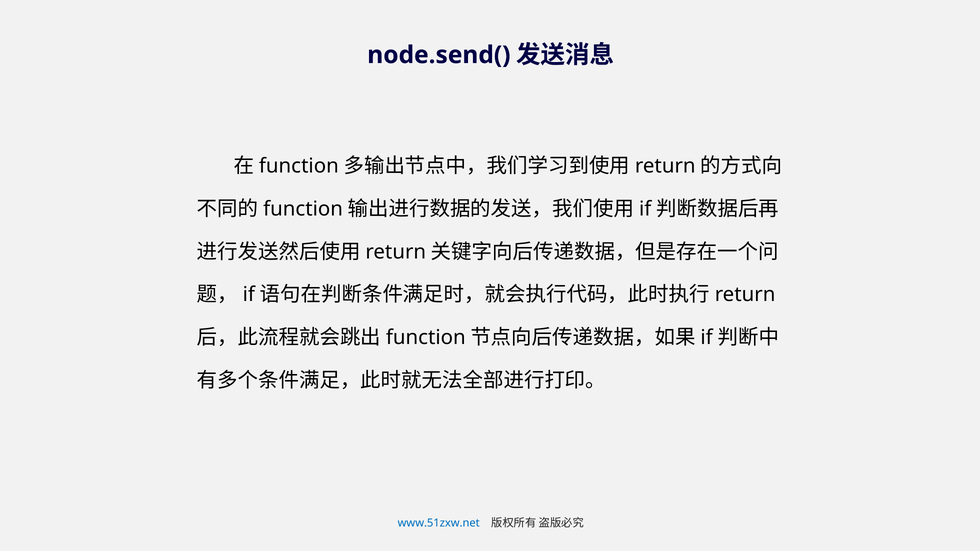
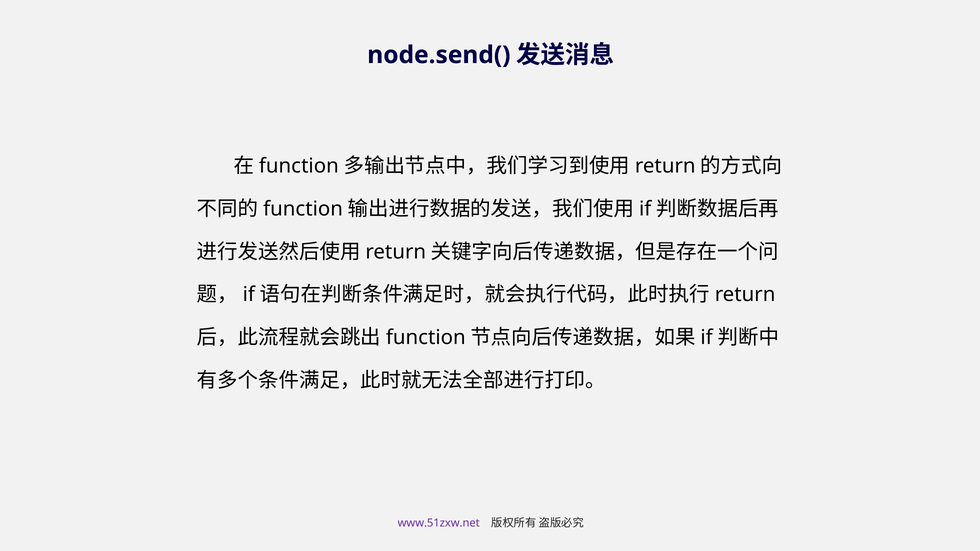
www.51zxw.net colour: blue -> purple
